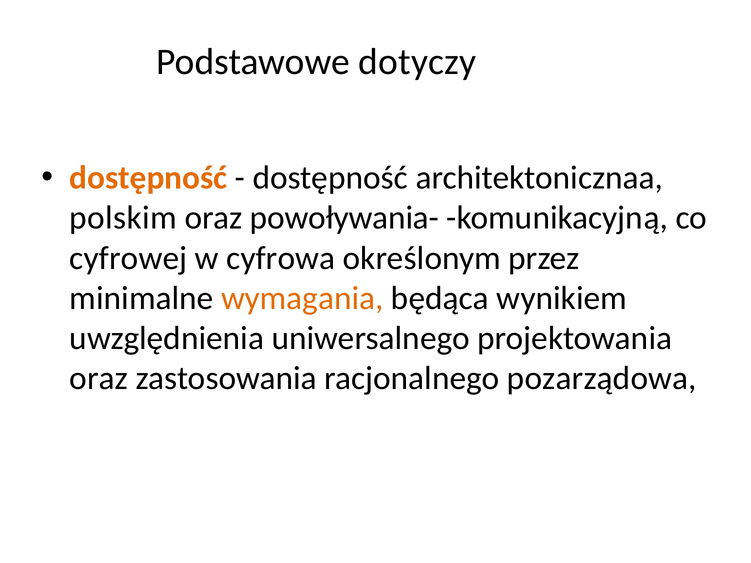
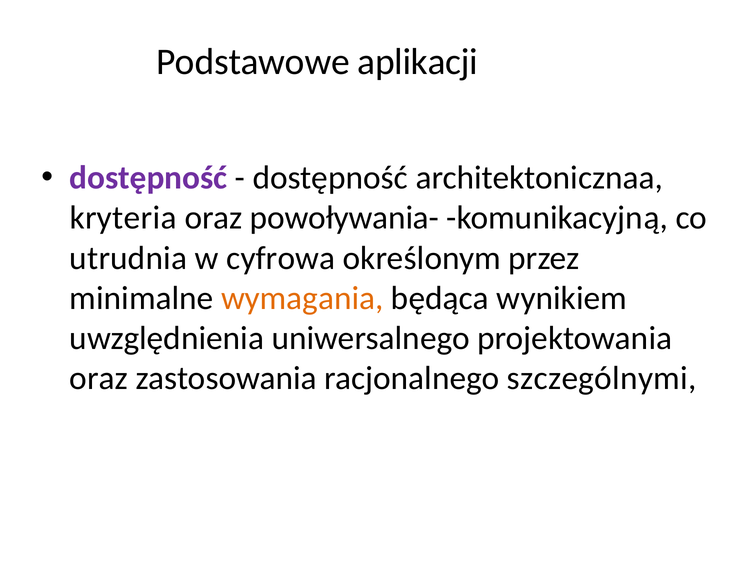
dotyczy: dotyczy -> aplikacji
dostępność colour: orange -> purple
polskim: polskim -> kryteria
cyfrowej: cyfrowej -> utrudnia
pozarządowa: pozarządowa -> szczególnymi
